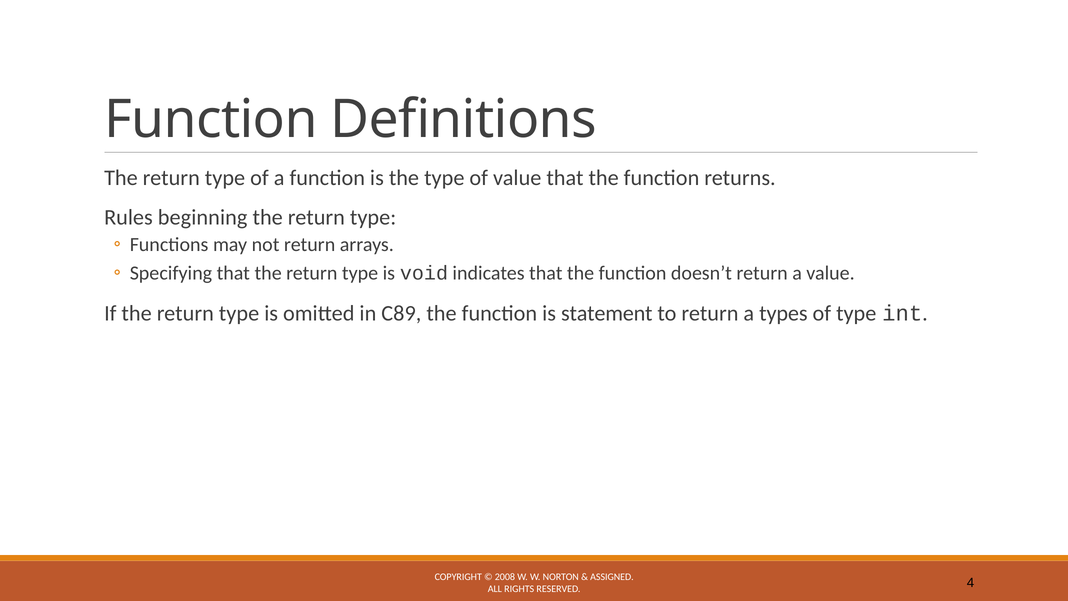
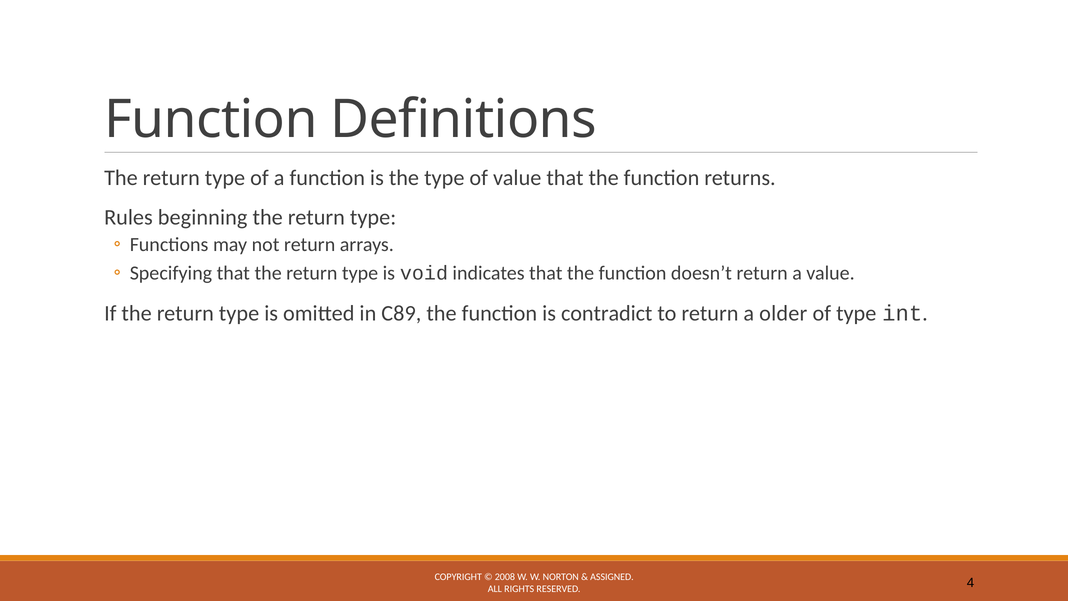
statement: statement -> contradict
types: types -> older
